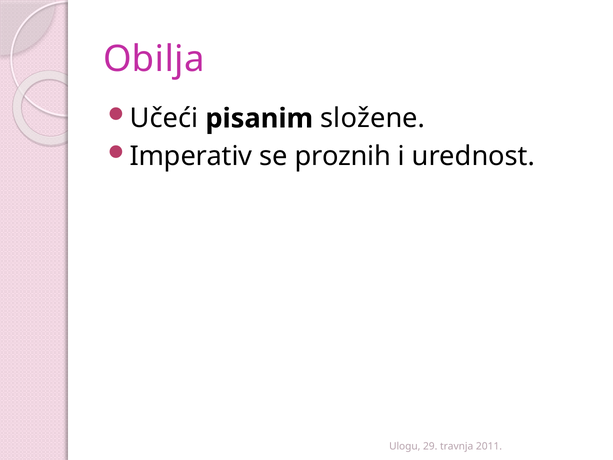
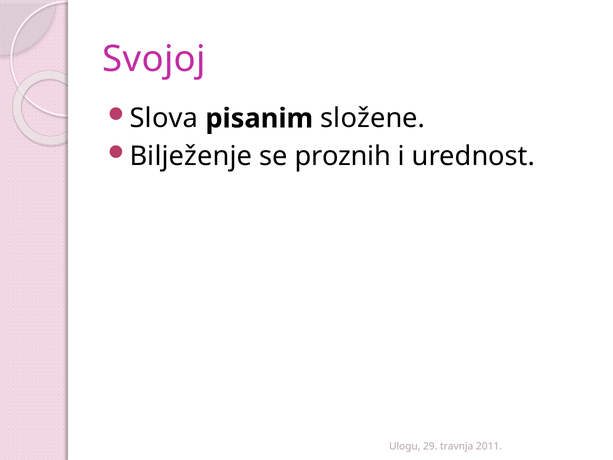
Obilja: Obilja -> Svojoj
Učeći: Učeći -> Slova
Imperativ: Imperativ -> Bilježenje
